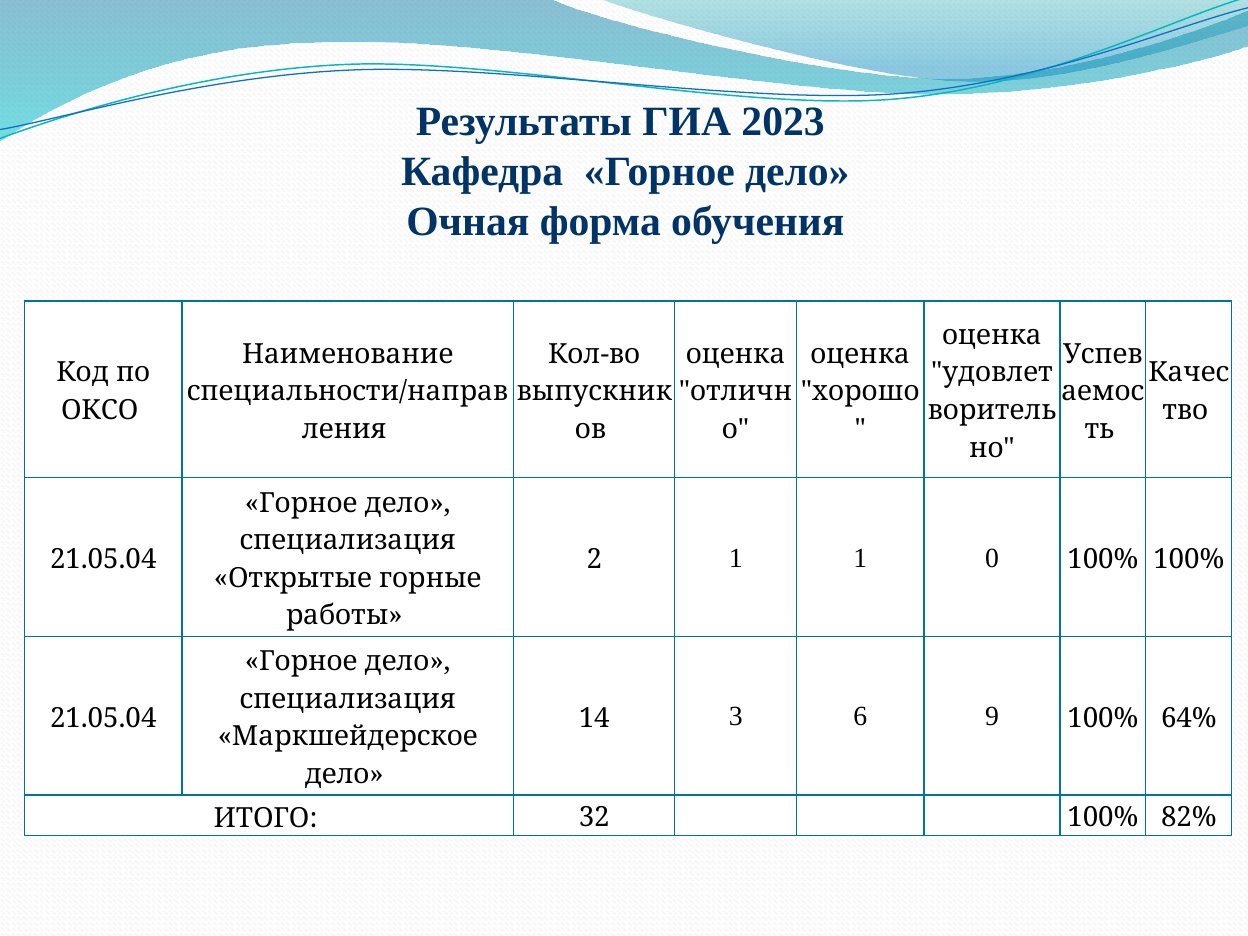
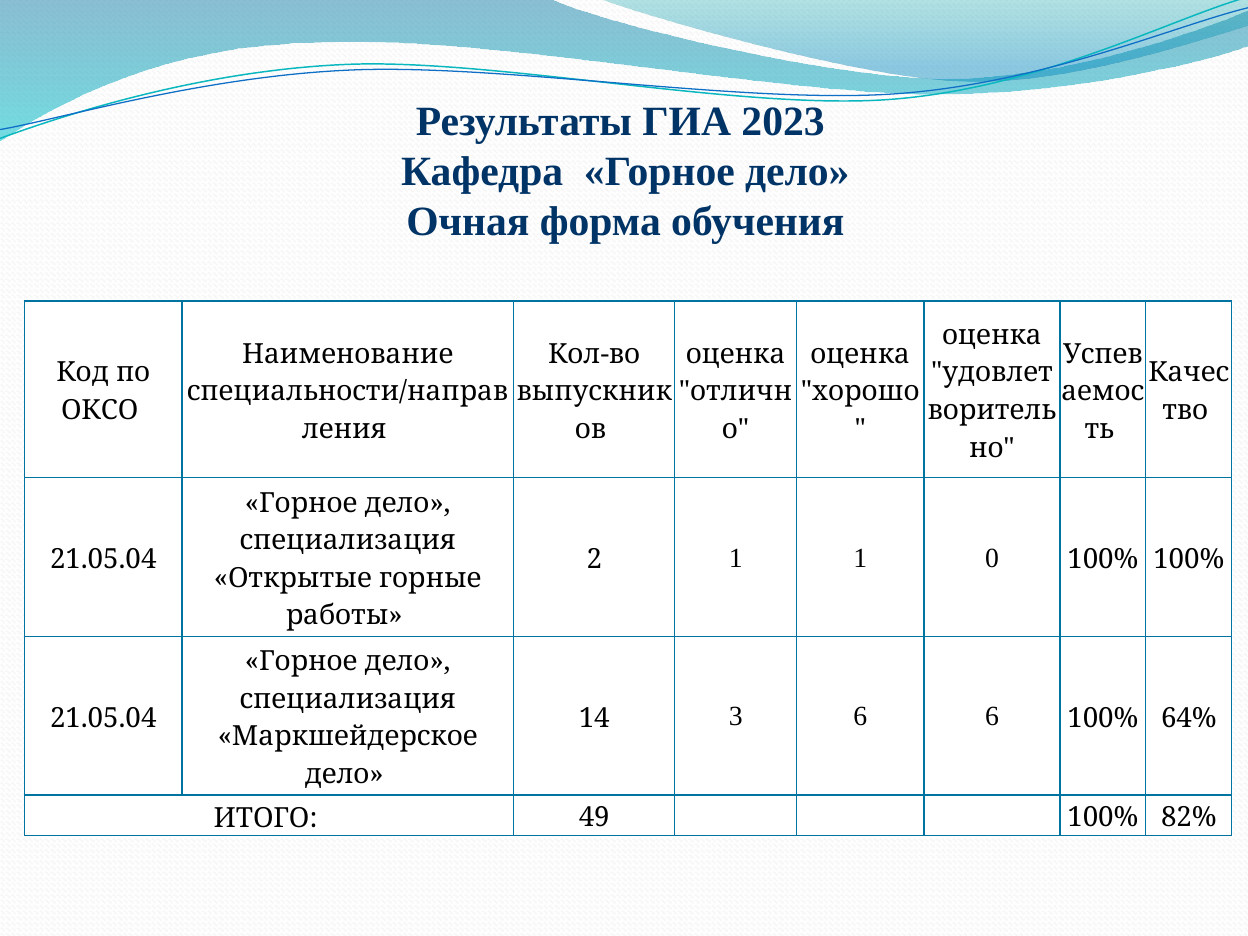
6 9: 9 -> 6
32: 32 -> 49
